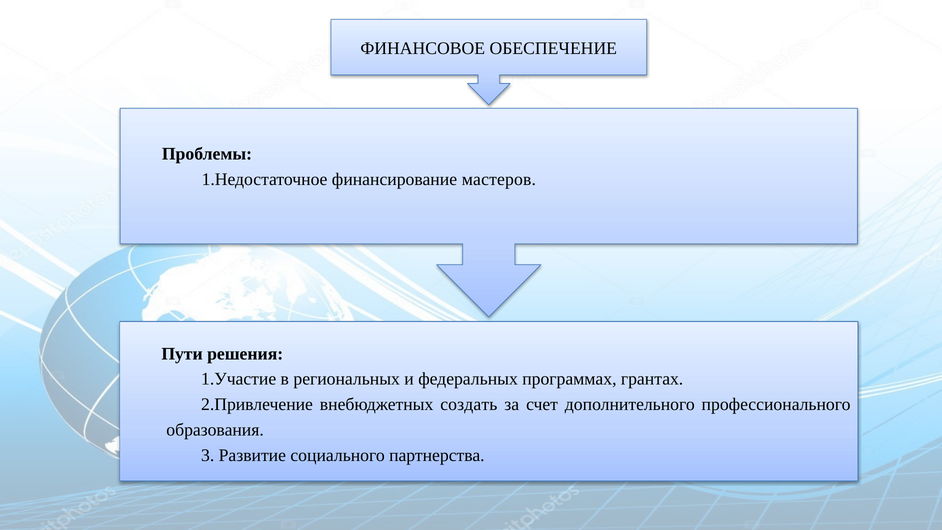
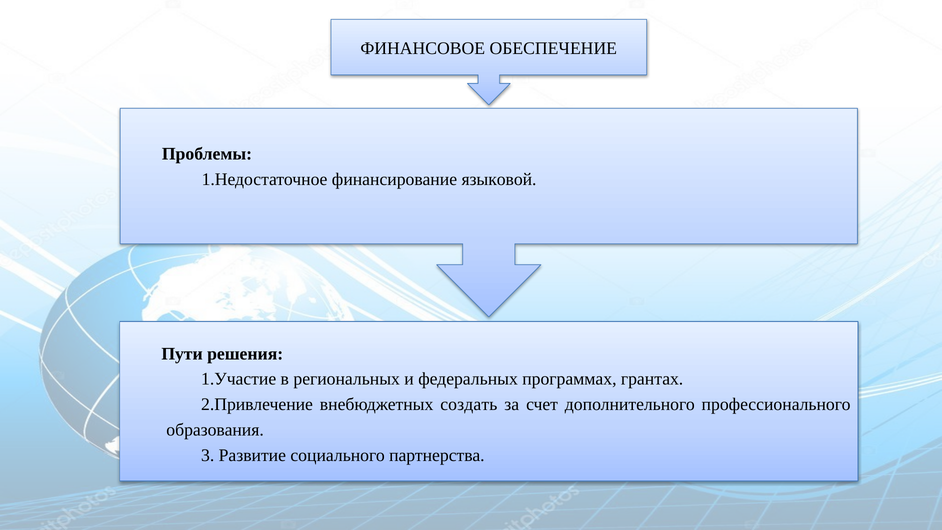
мастеров: мастеров -> языковой
